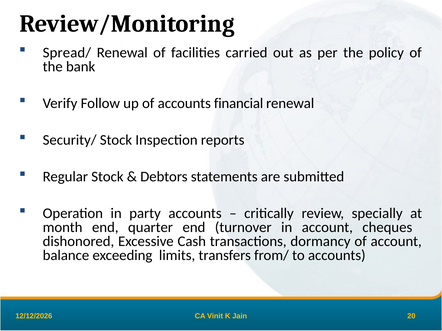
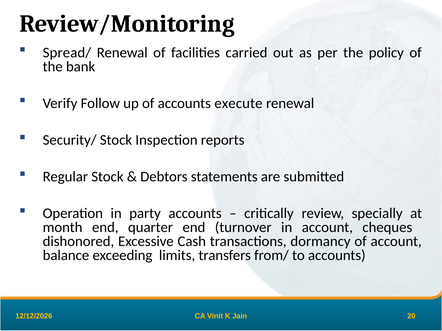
financial: financial -> execute
